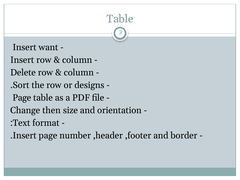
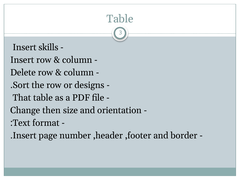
want: want -> skills
Page at (22, 98): Page -> That
